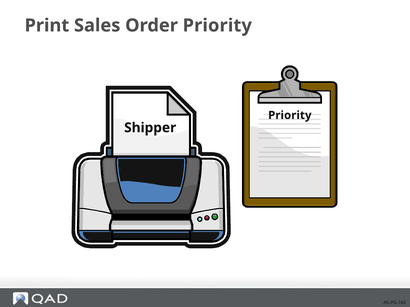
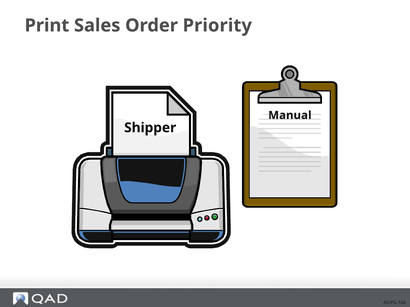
Priority at (290, 115): Priority -> Manual
